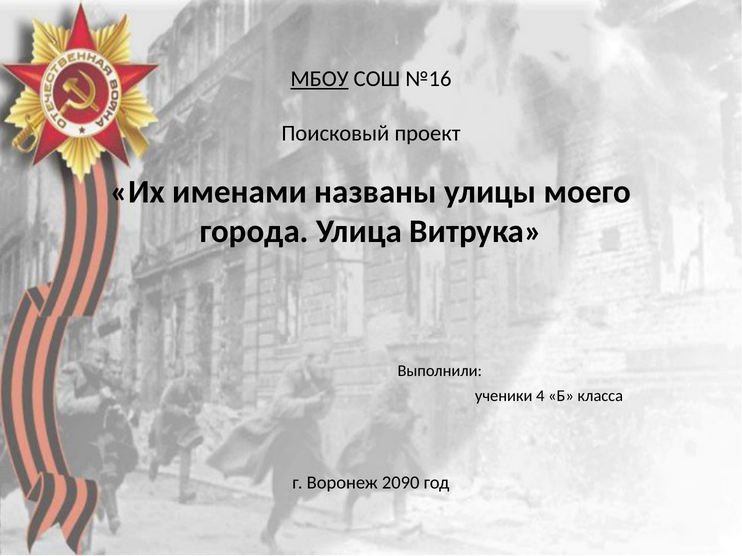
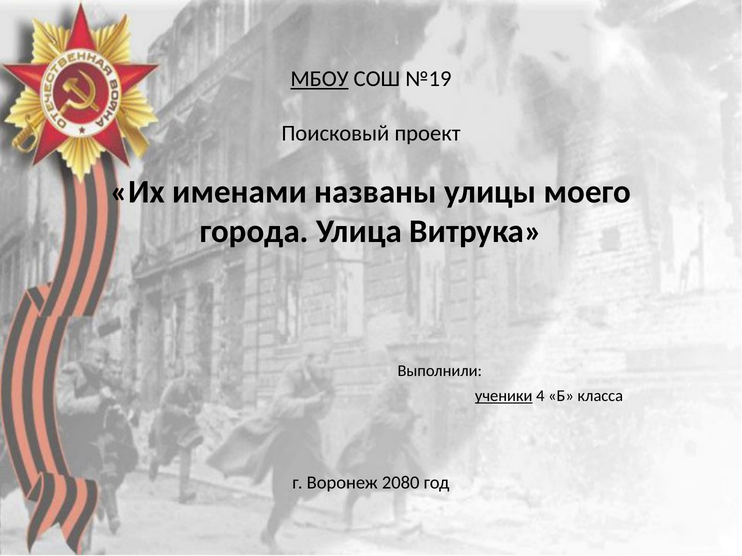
№16: №16 -> №19
ученики underline: none -> present
2090: 2090 -> 2080
